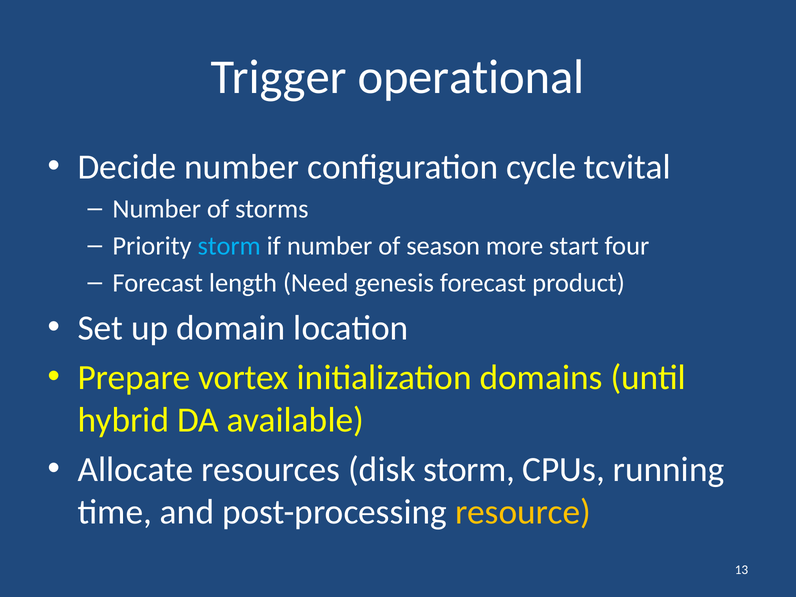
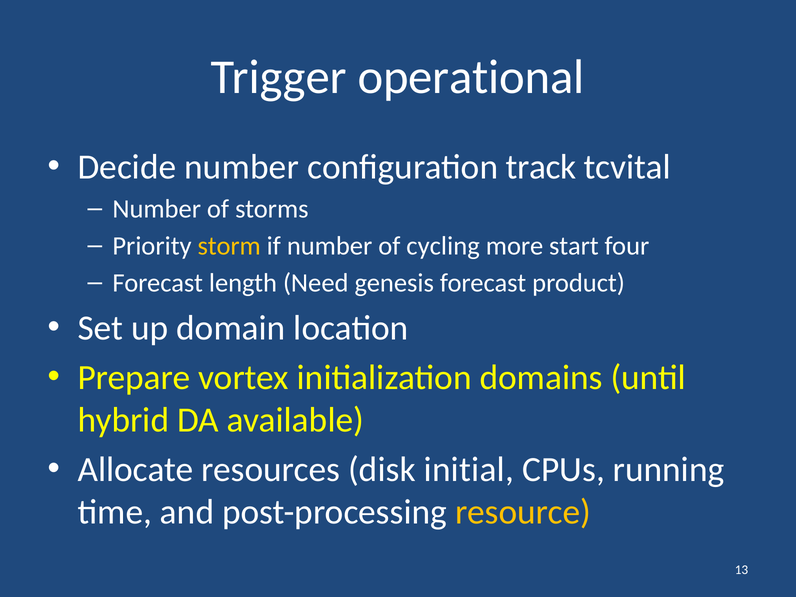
cycle: cycle -> track
storm at (229, 246) colour: light blue -> yellow
season: season -> cycling
disk storm: storm -> initial
